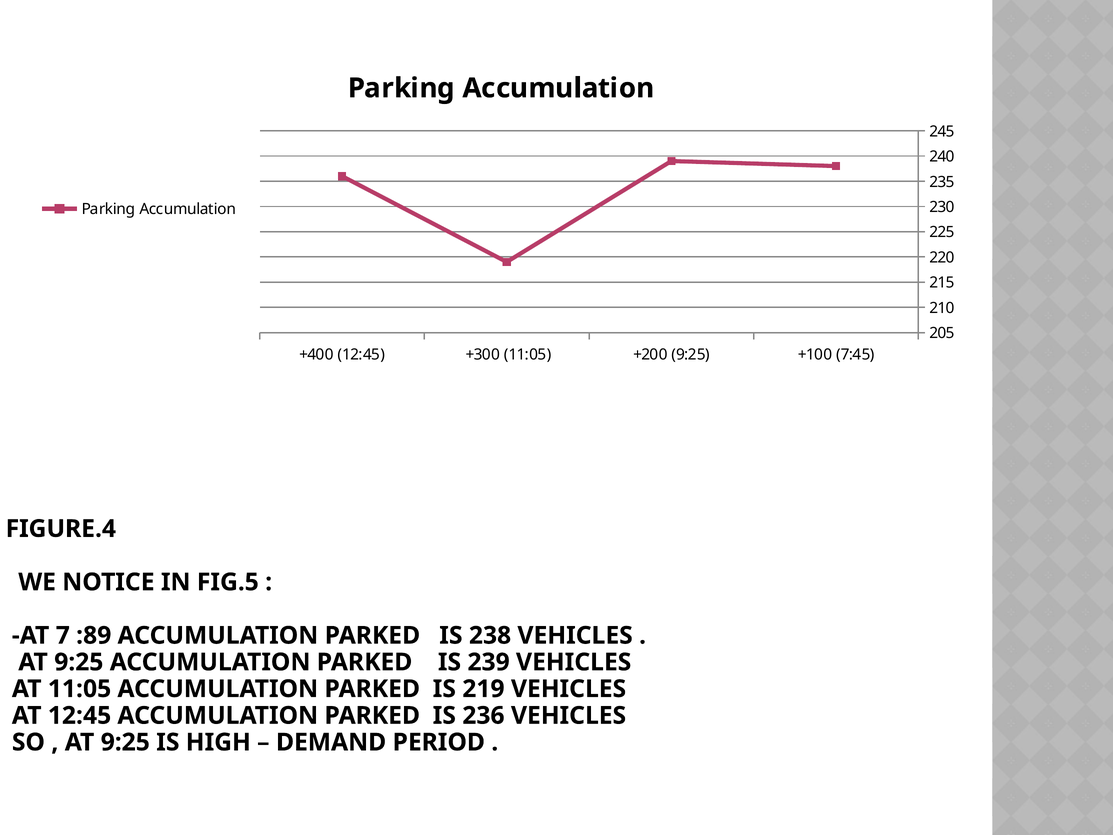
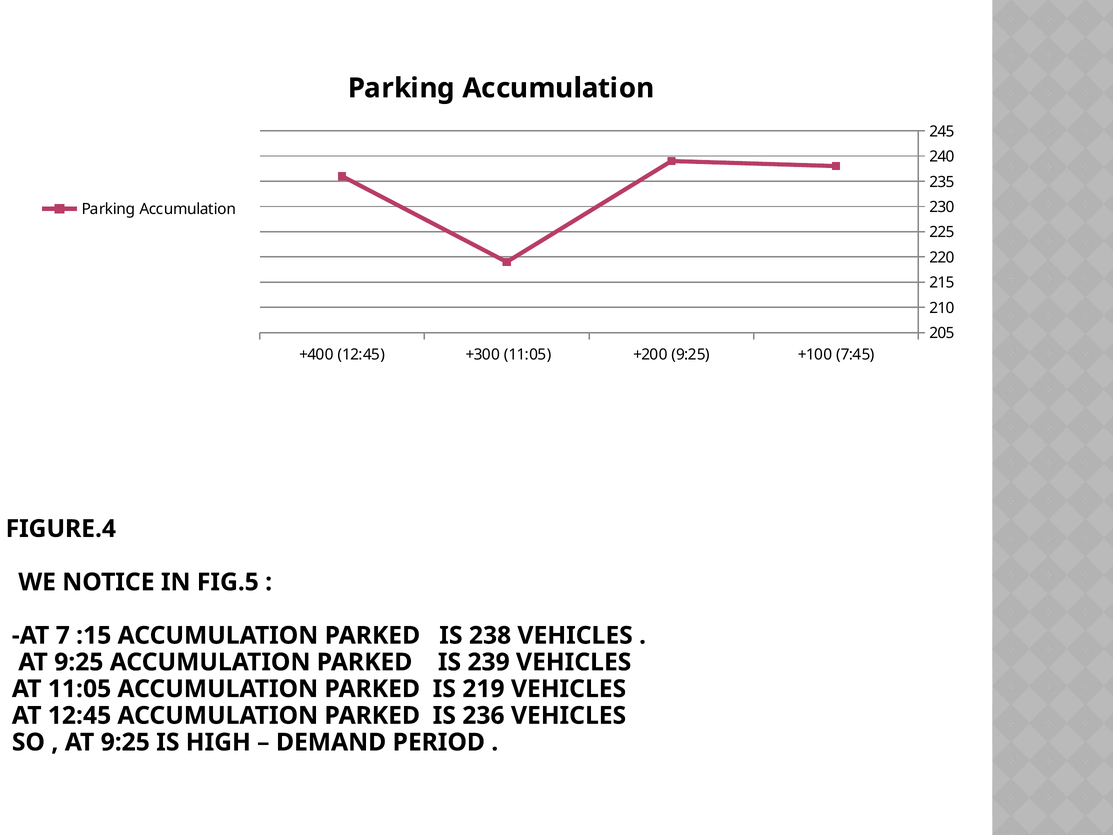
:89: :89 -> :15
